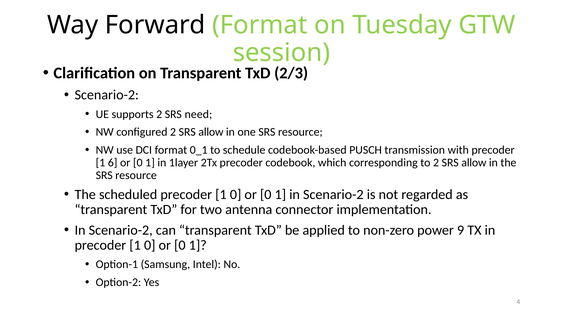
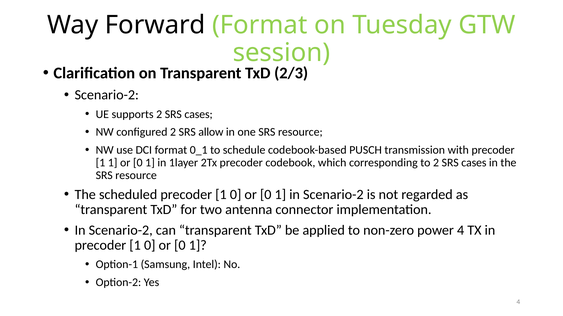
supports 2 SRS need: need -> cases
1 6: 6 -> 1
to 2 SRS allow: allow -> cases
power 9: 9 -> 4
